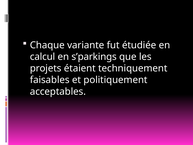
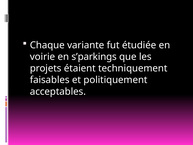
calcul: calcul -> voirie
